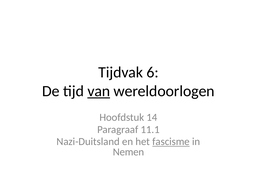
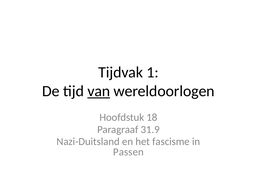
6: 6 -> 1
14: 14 -> 18
11.1: 11.1 -> 31.9
fascisme underline: present -> none
Nemen: Nemen -> Passen
